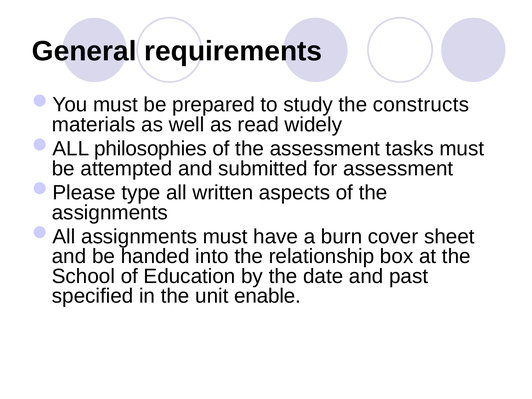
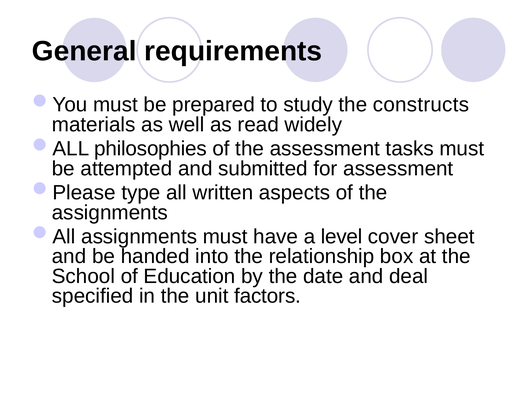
burn: burn -> level
past: past -> deal
enable: enable -> factors
